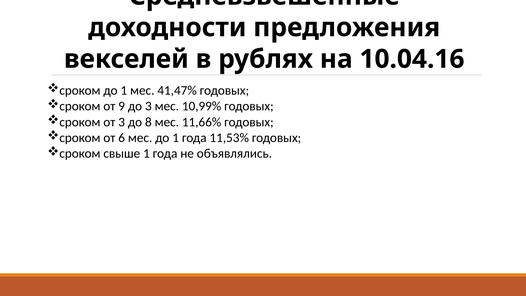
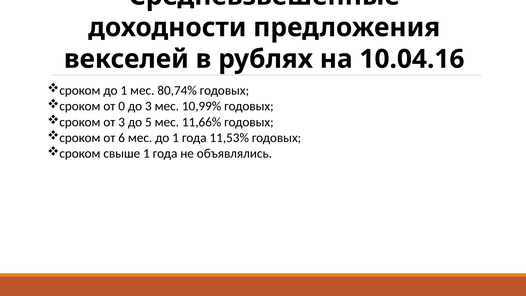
41,47%: 41,47% -> 80,74%
9: 9 -> 0
8: 8 -> 5
